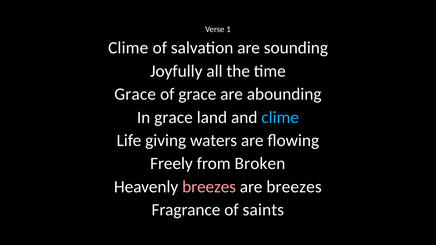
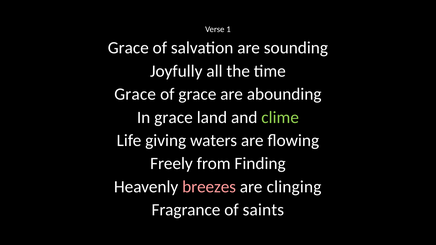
Clime at (128, 48): Clime -> Grace
clime at (280, 117) colour: light blue -> light green
Broken: Broken -> Finding
are breezes: breezes -> clinging
